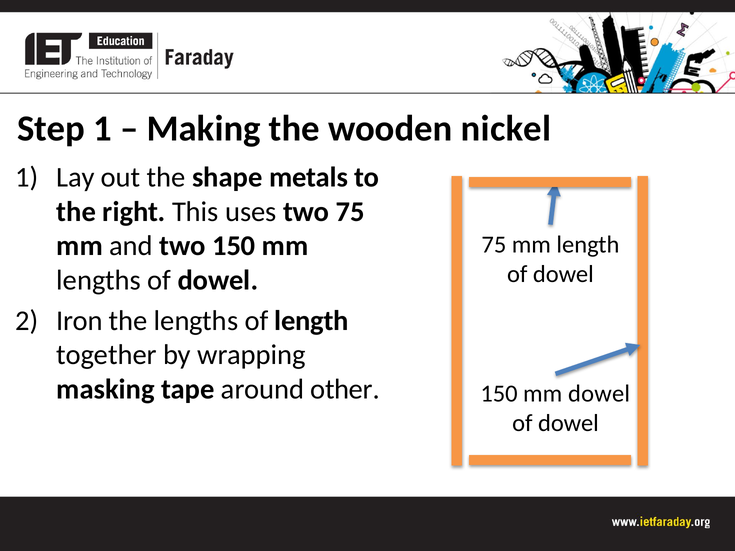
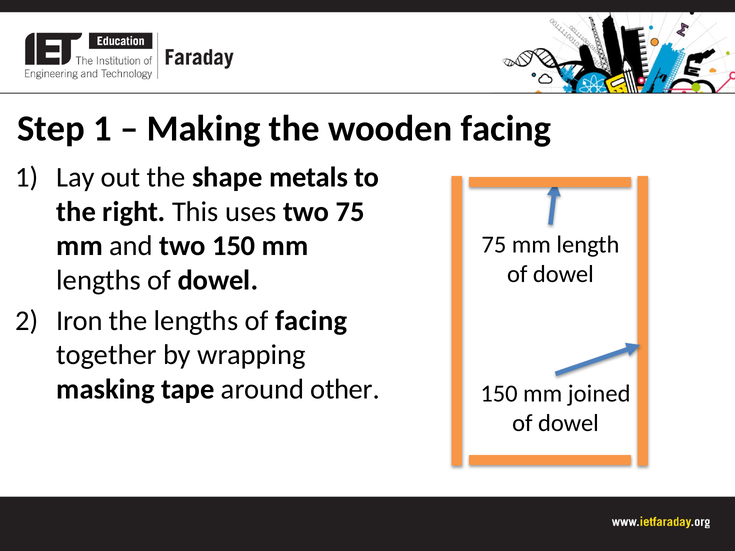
wooden nickel: nickel -> facing
of length: length -> facing
mm dowel: dowel -> joined
